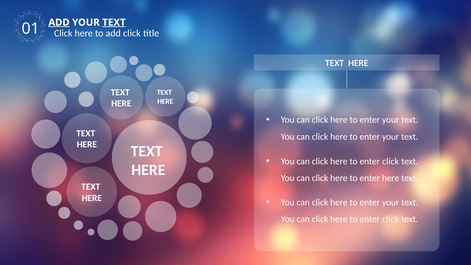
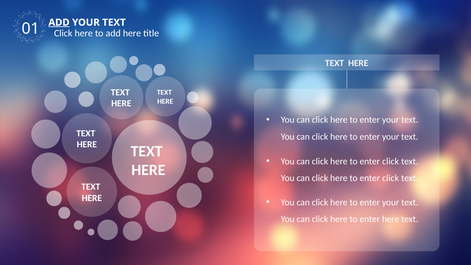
TEXT at (114, 22) underline: present -> none
add click: click -> here
here at (391, 178): here -> click
click at (391, 219): click -> here
